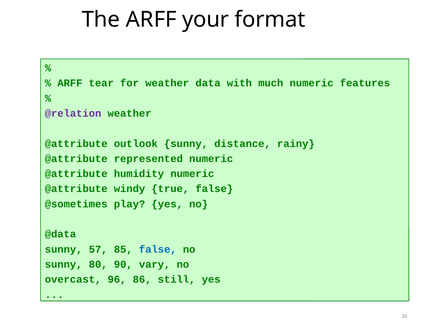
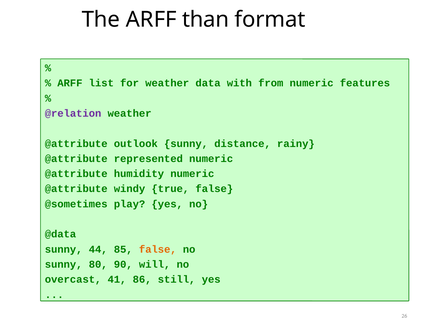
your: your -> than
tear: tear -> list
much: much -> from
57: 57 -> 44
false at (158, 250) colour: blue -> orange
vary: vary -> will
96: 96 -> 41
